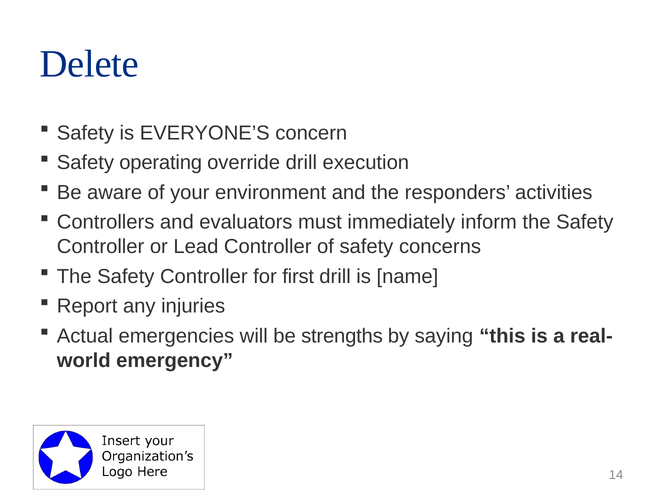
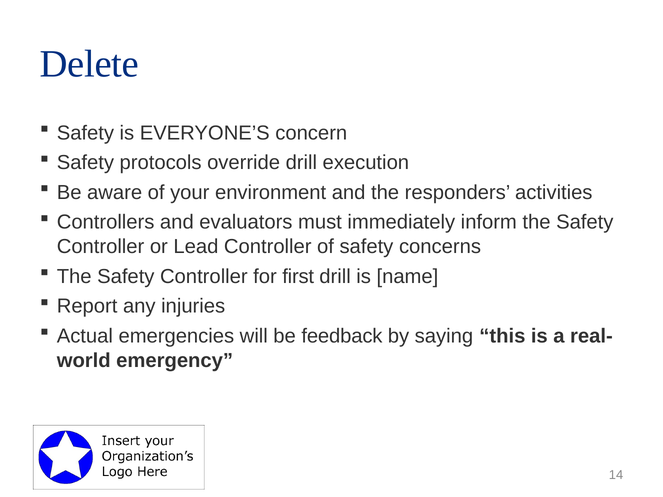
operating: operating -> protocols
strengths: strengths -> feedback
